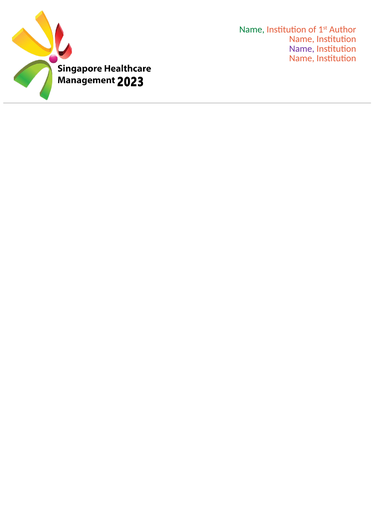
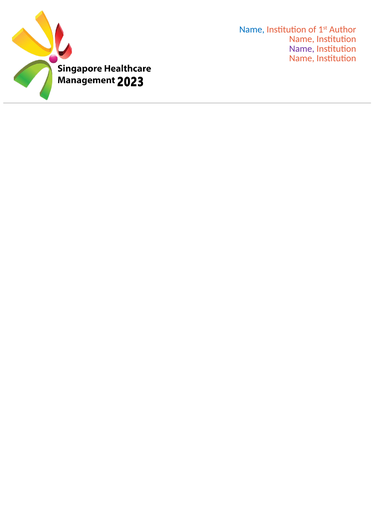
Name at (252, 29) colour: green -> blue
